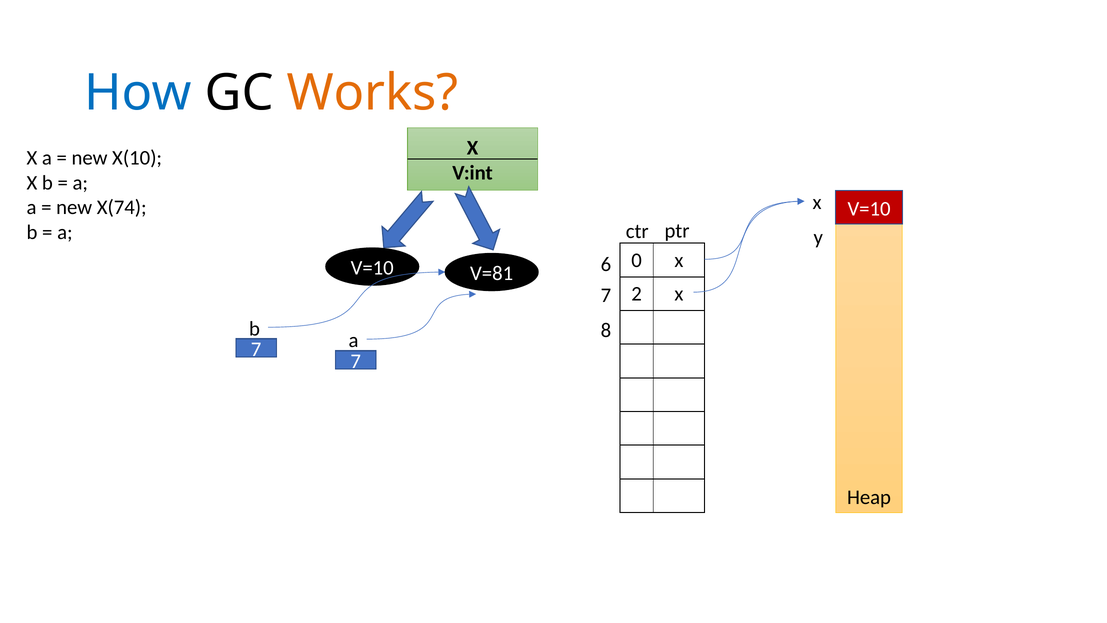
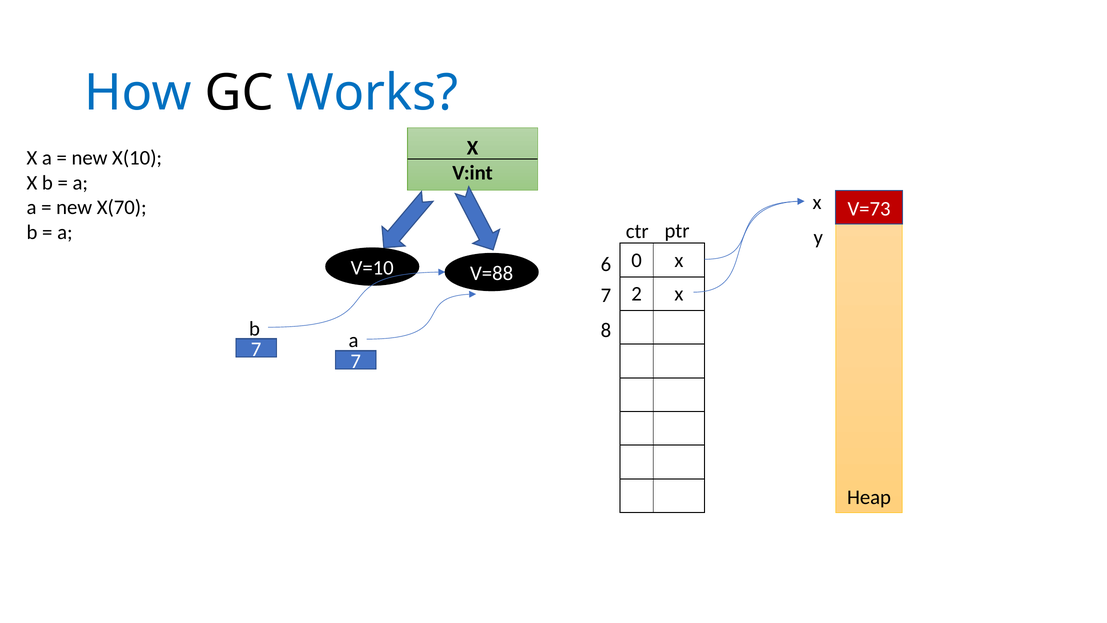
Works colour: orange -> blue
X(74: X(74 -> X(70
V=10 at (869, 209): V=10 -> V=73
V=81: V=81 -> V=88
